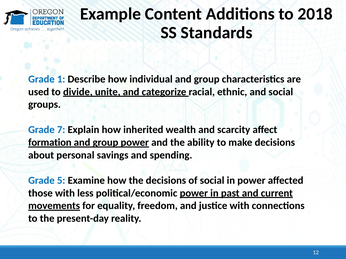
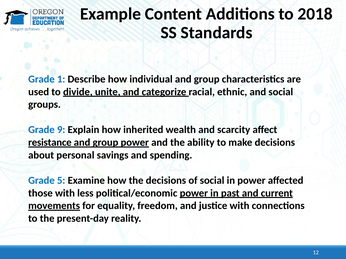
7: 7 -> 9
formation: formation -> resistance
